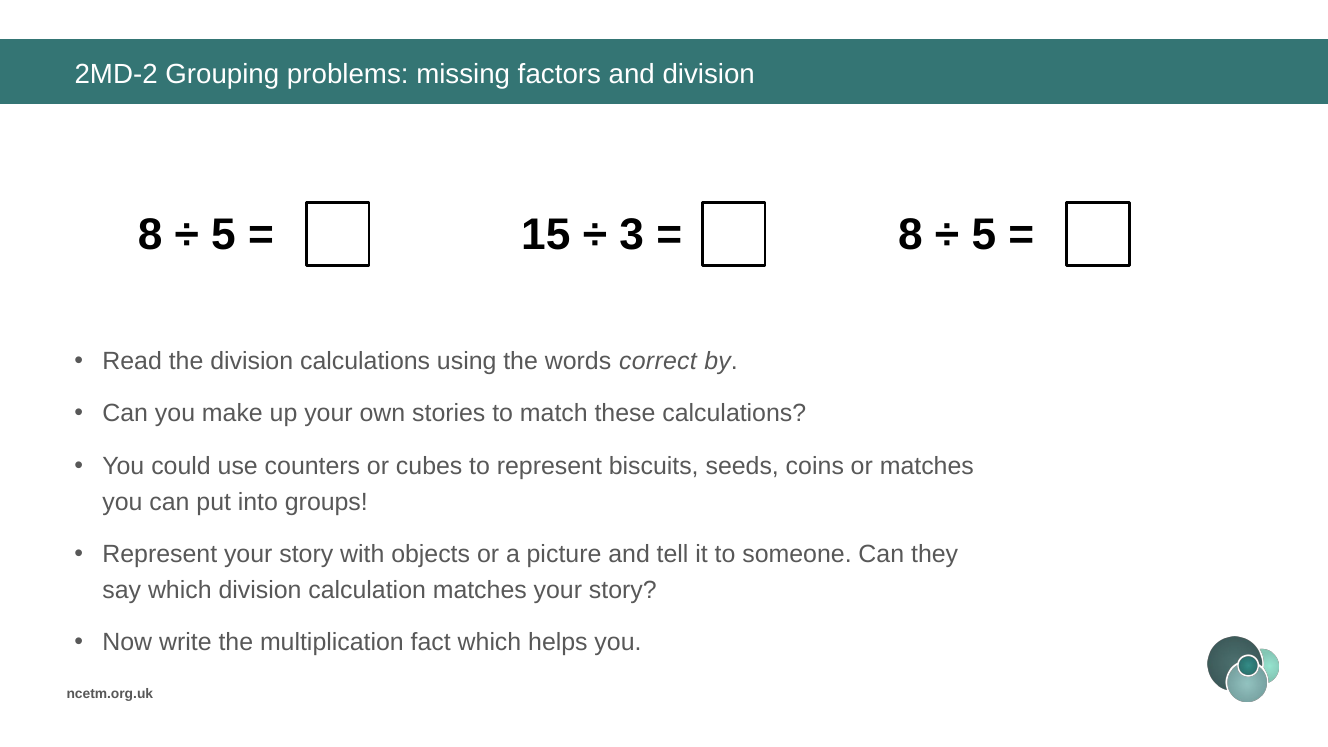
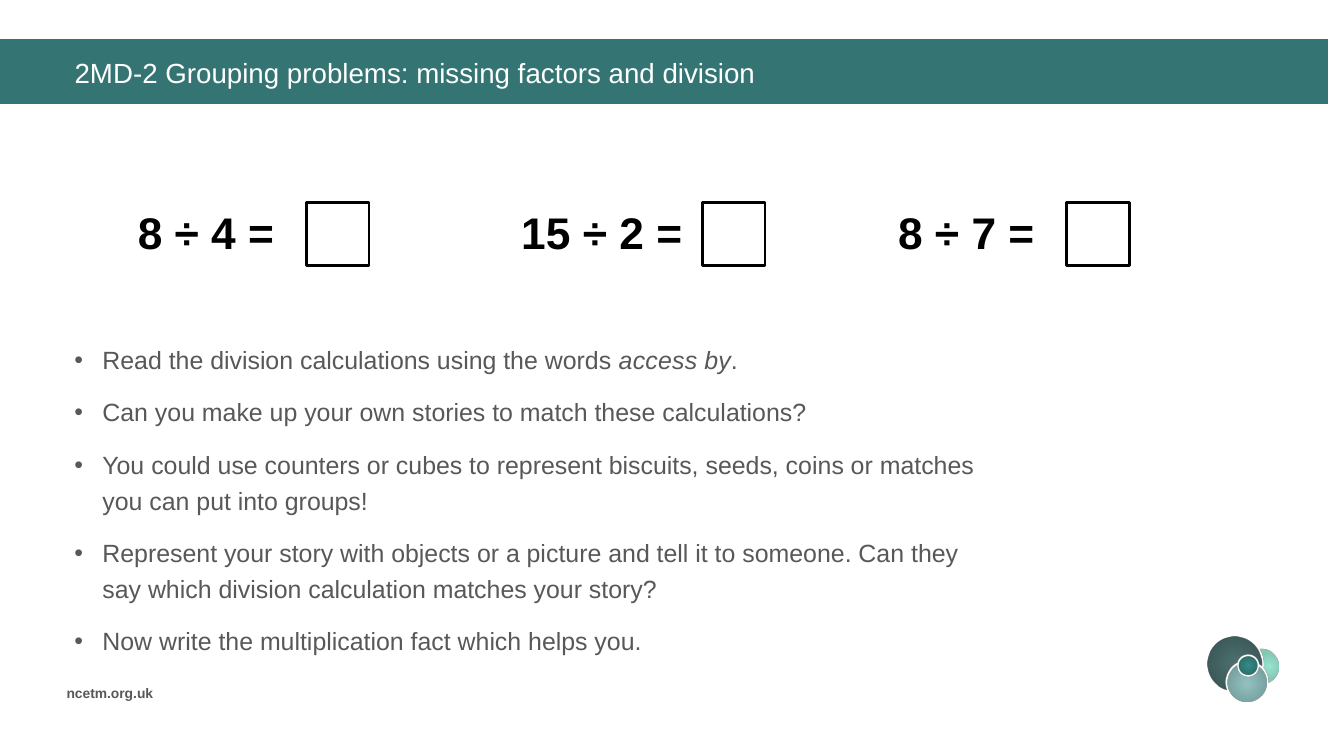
5 at (224, 234): 5 -> 4
3: 3 -> 2
5 at (984, 234): 5 -> 7
correct: correct -> access
